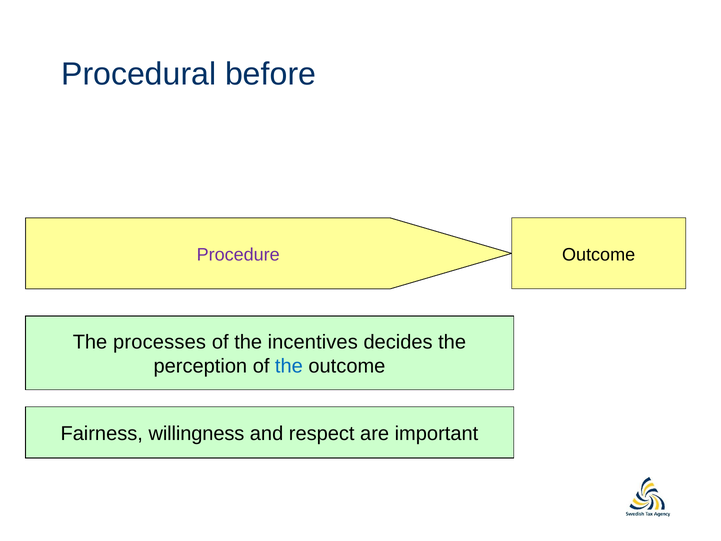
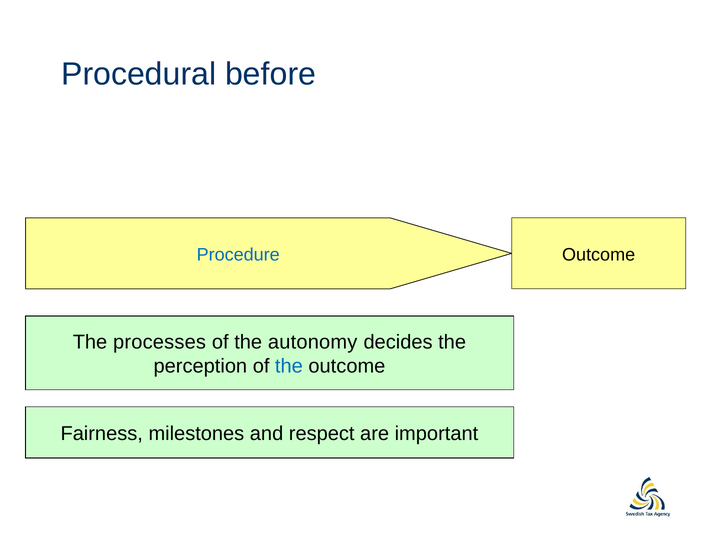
Procedure colour: purple -> blue
incentives: incentives -> autonomy
willingness: willingness -> milestones
